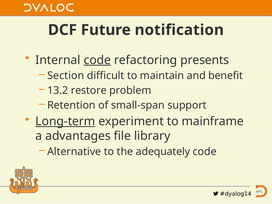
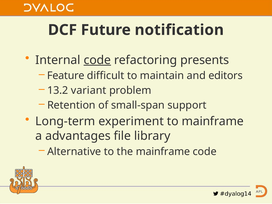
Section: Section -> Feature
benefit: benefit -> editors
restore: restore -> variant
Long-term underline: present -> none
the adequately: adequately -> mainframe
